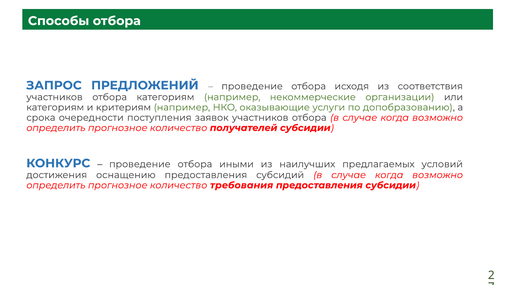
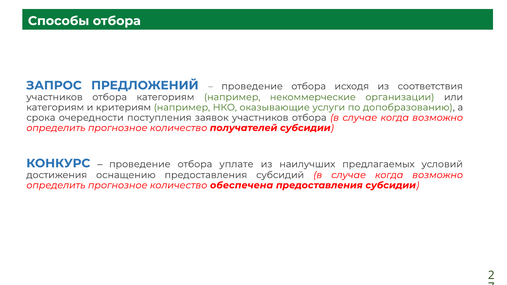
иными: иными -> уплате
требования: требования -> обеспечена
